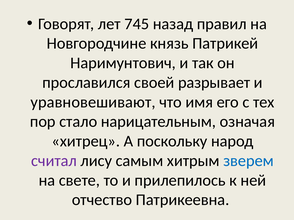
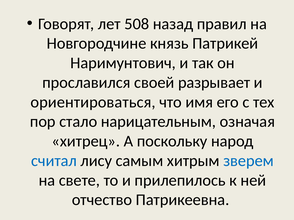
745: 745 -> 508
уравновешивают: уравновешивают -> ориентироваться
считал colour: purple -> blue
